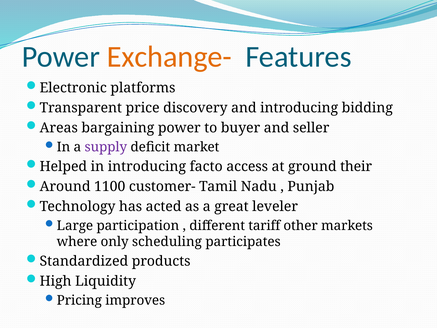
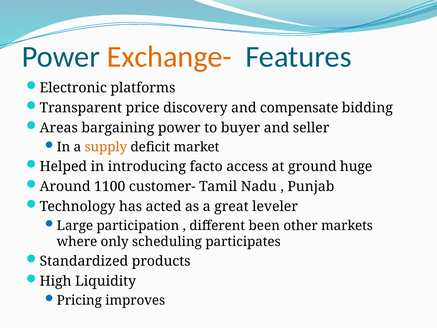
and introducing: introducing -> compensate
supply colour: purple -> orange
their: their -> huge
tariff: tariff -> been
